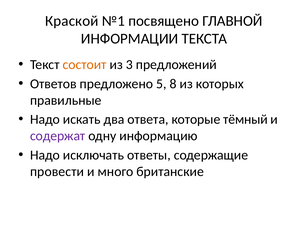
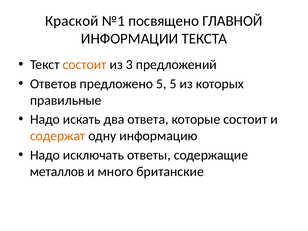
5 8: 8 -> 5
которые тёмный: тёмный -> состоит
содержат colour: purple -> orange
провести: провести -> металлов
